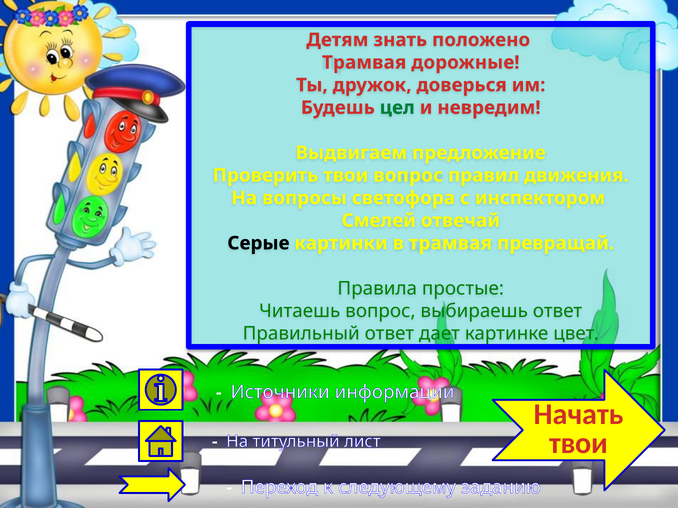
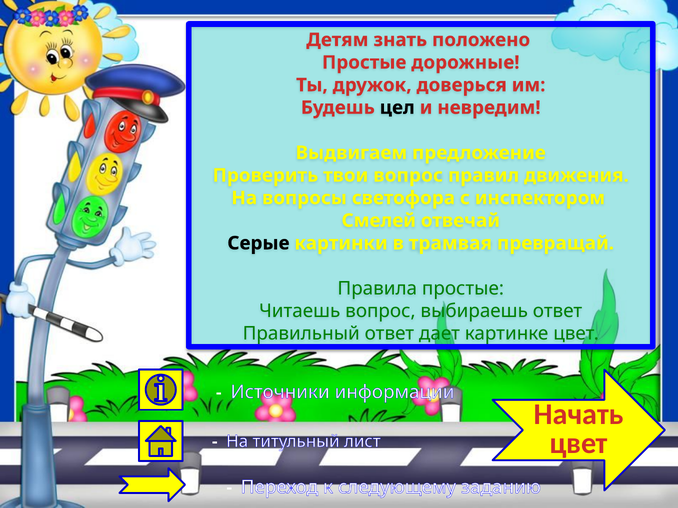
Трамвая at (364, 63): Трамвая -> Простые
цел colour: green -> black
твои at (579, 444): твои -> цвет
